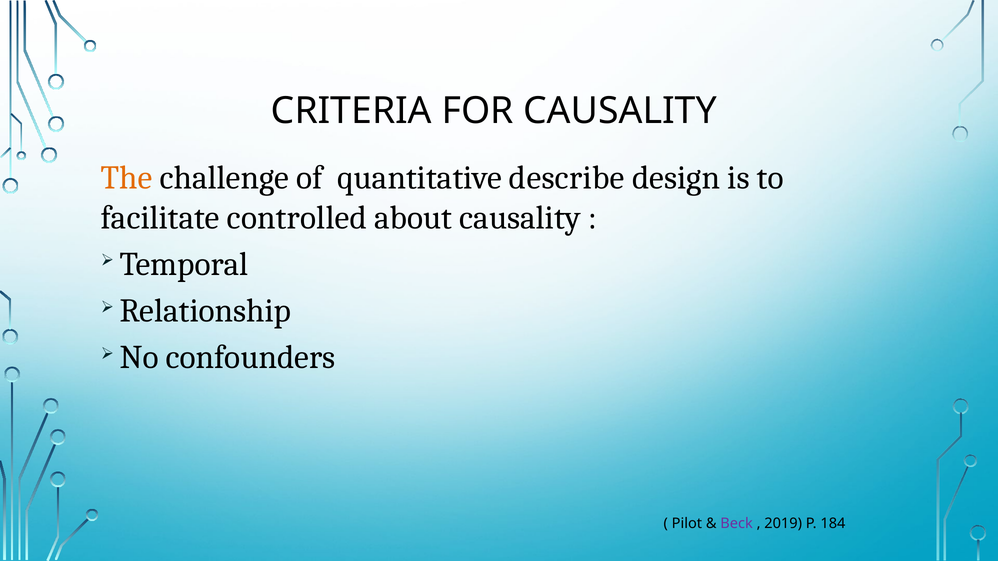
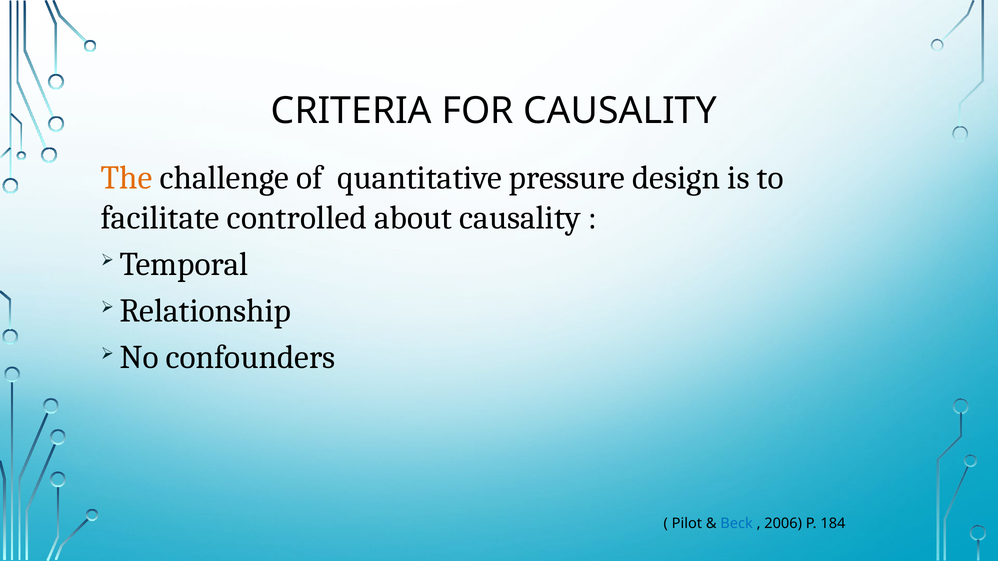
describe: describe -> pressure
Beck colour: purple -> blue
2019: 2019 -> 2006
